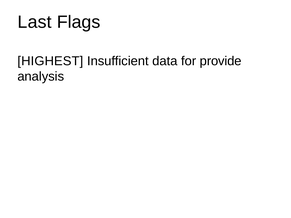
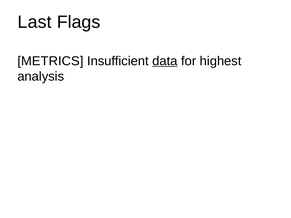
HIGHEST: HIGHEST -> METRICS
data underline: none -> present
provide: provide -> highest
